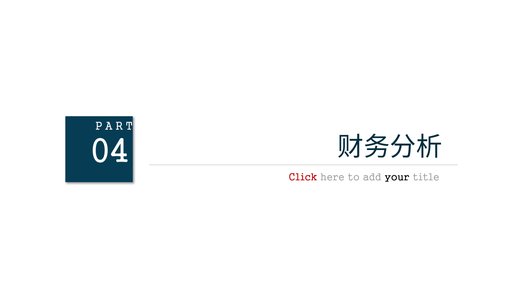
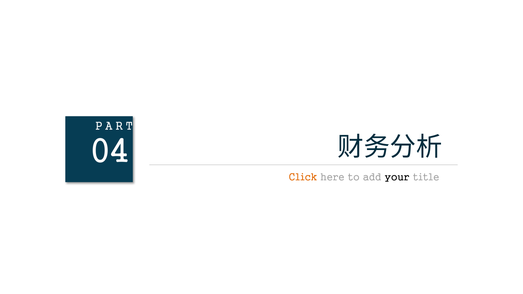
Click colour: red -> orange
